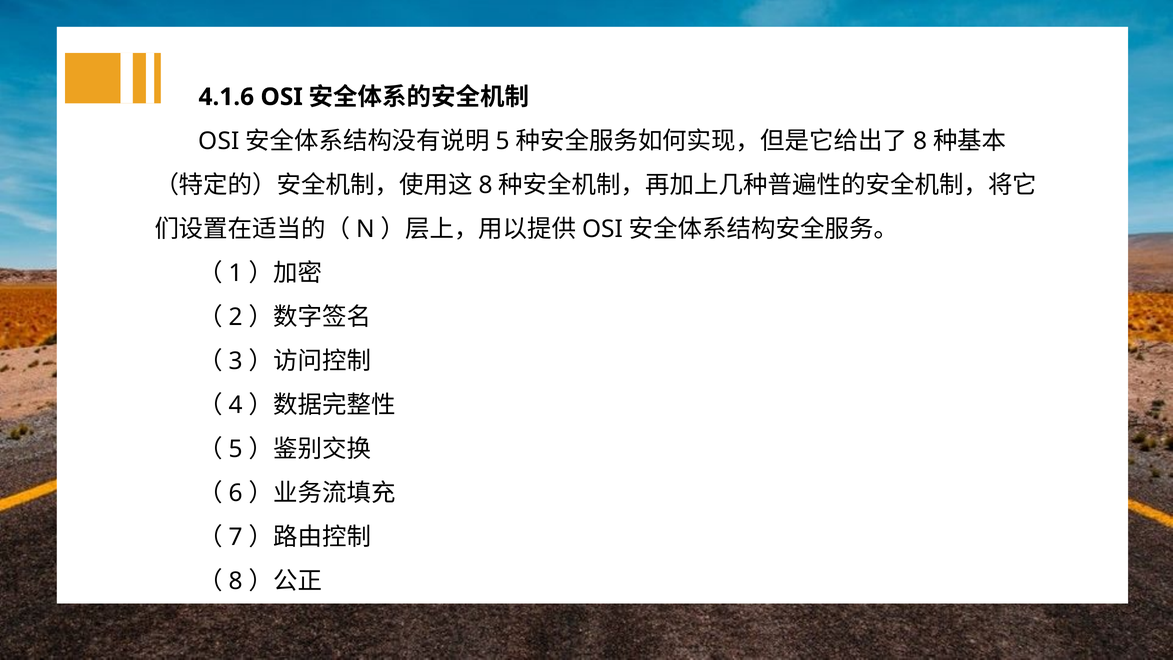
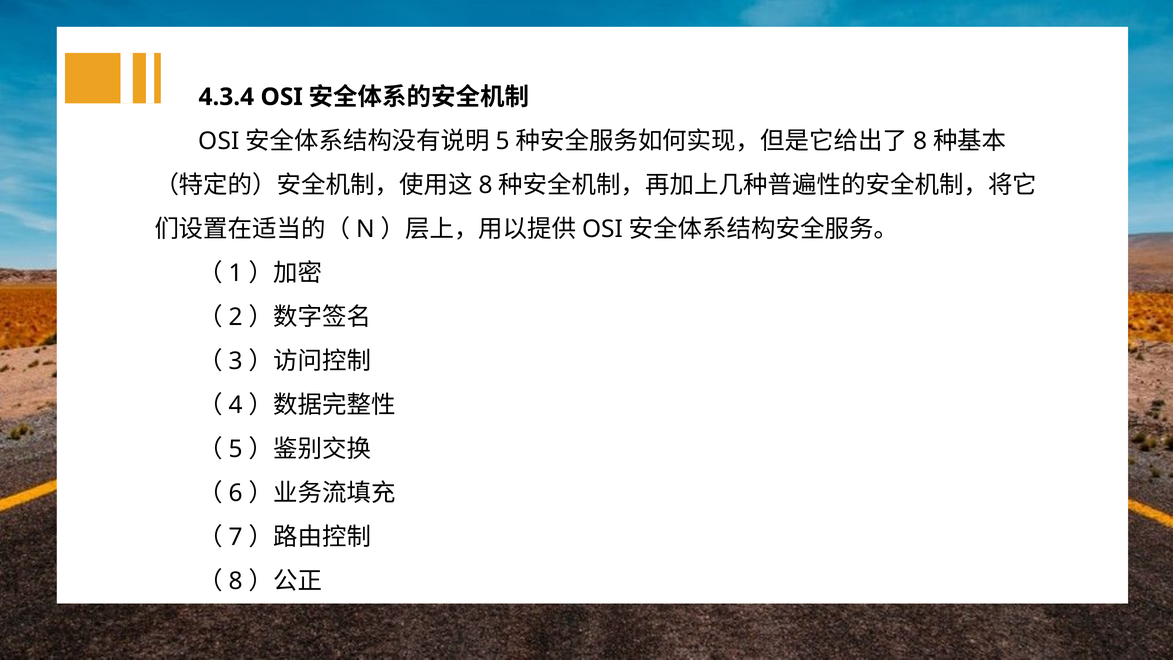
4.1.6: 4.1.6 -> 4.3.4
